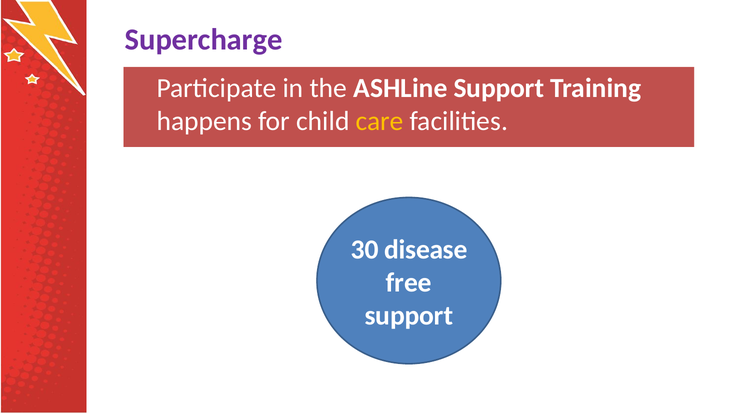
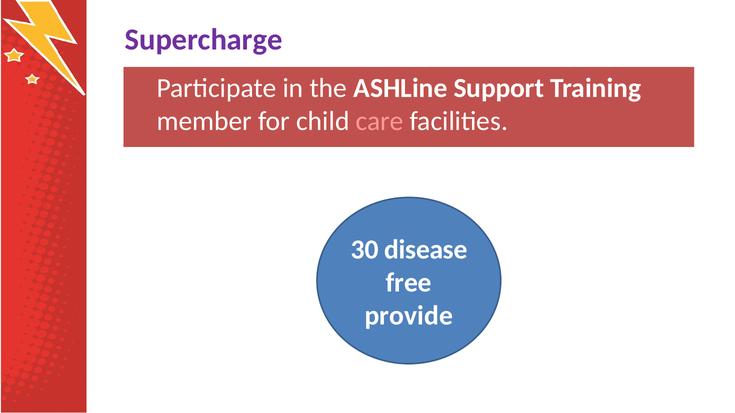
happens: happens -> member
care colour: yellow -> pink
support at (409, 316): support -> provide
